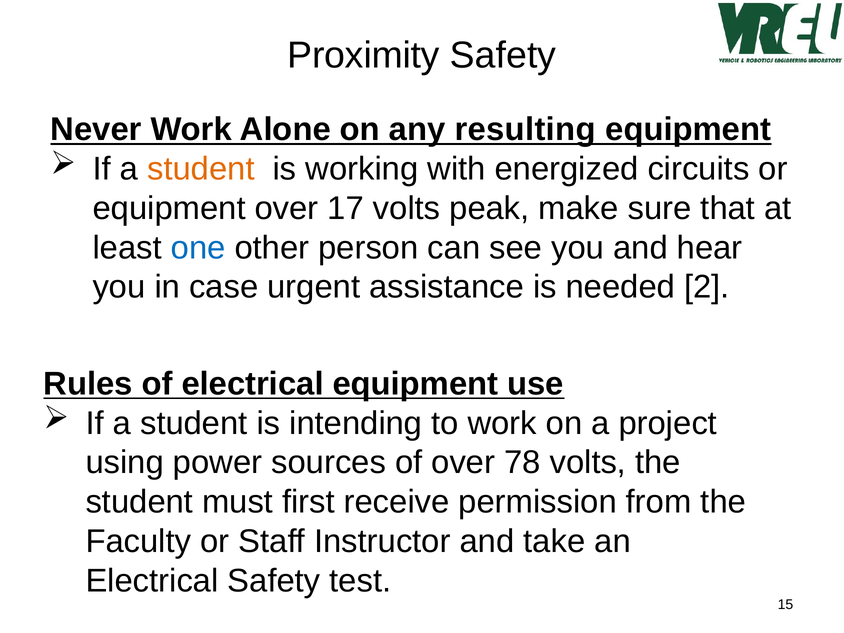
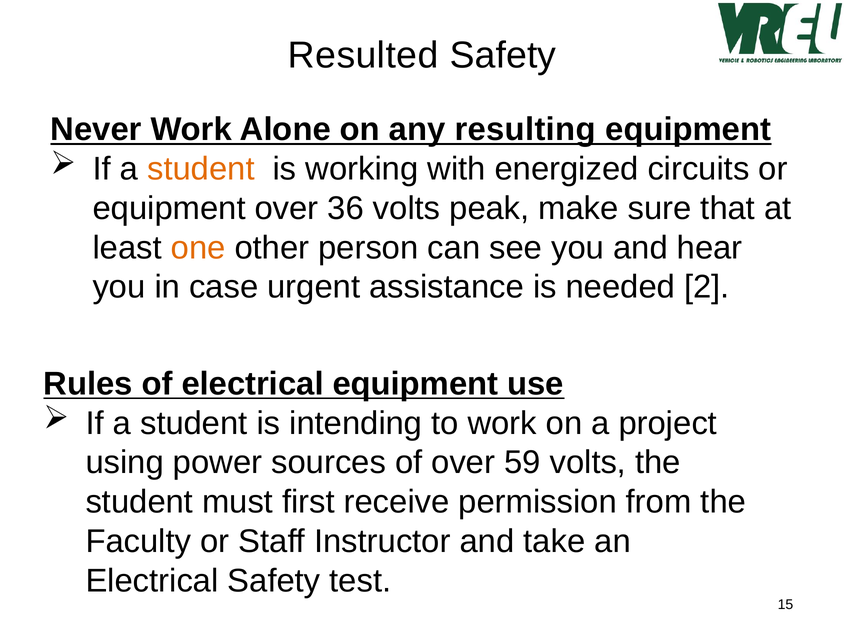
Proximity: Proximity -> Resulted
17: 17 -> 36
one colour: blue -> orange
78: 78 -> 59
